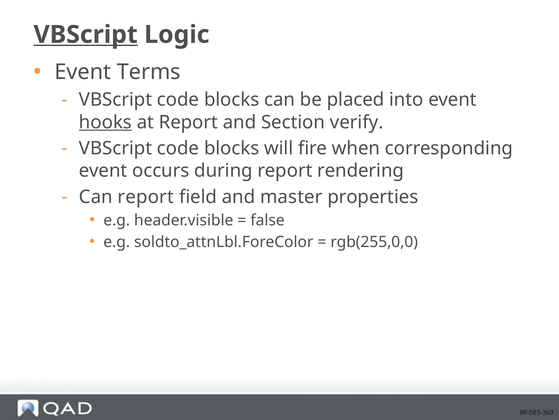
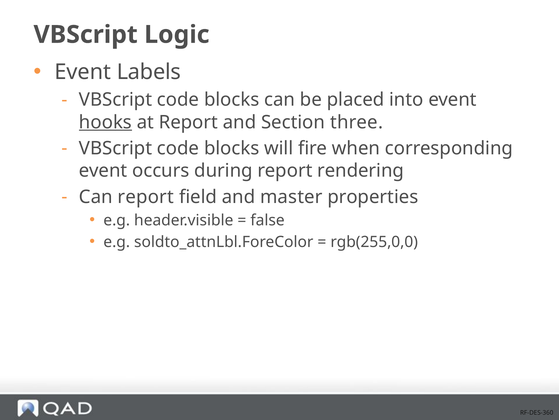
VBScript at (86, 35) underline: present -> none
Terms: Terms -> Labels
verify: verify -> three
